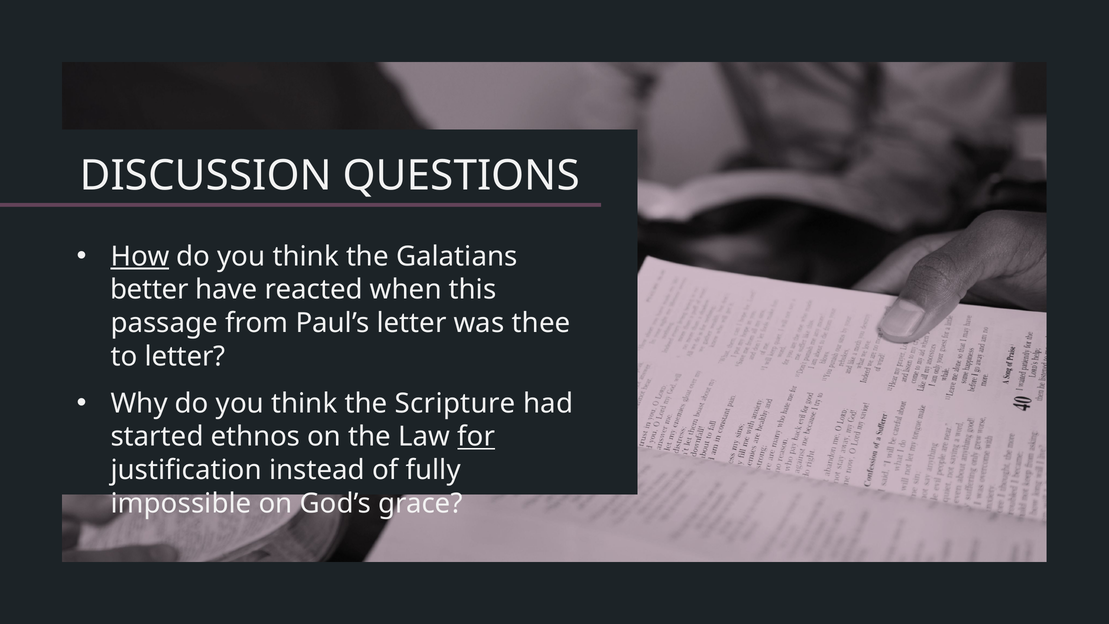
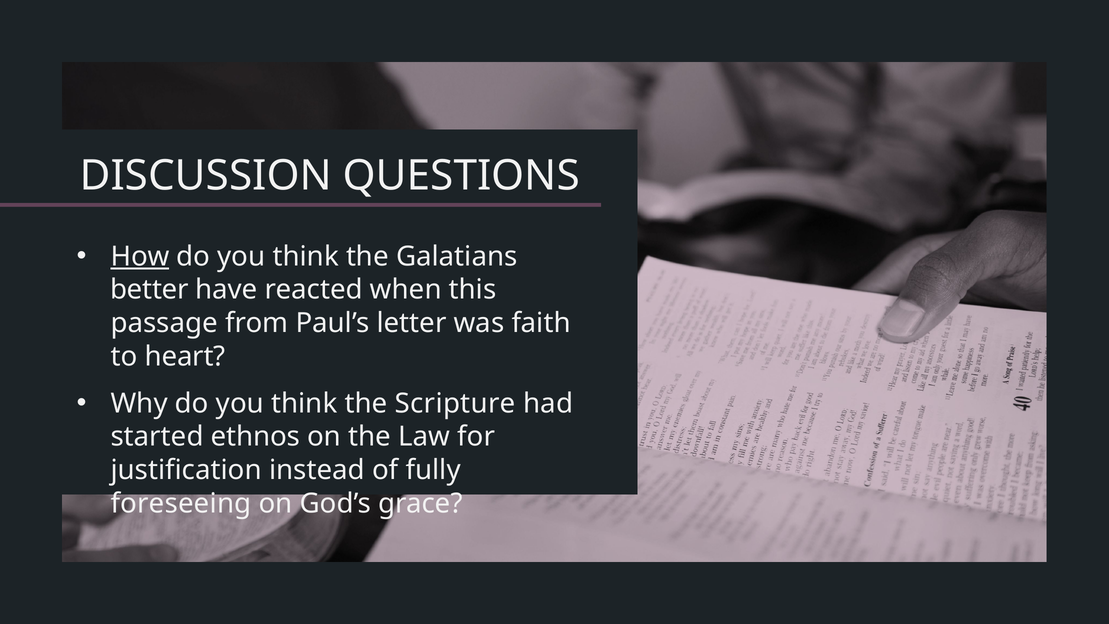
thee: thee -> faith
to letter: letter -> heart
for underline: present -> none
impossible: impossible -> foreseeing
